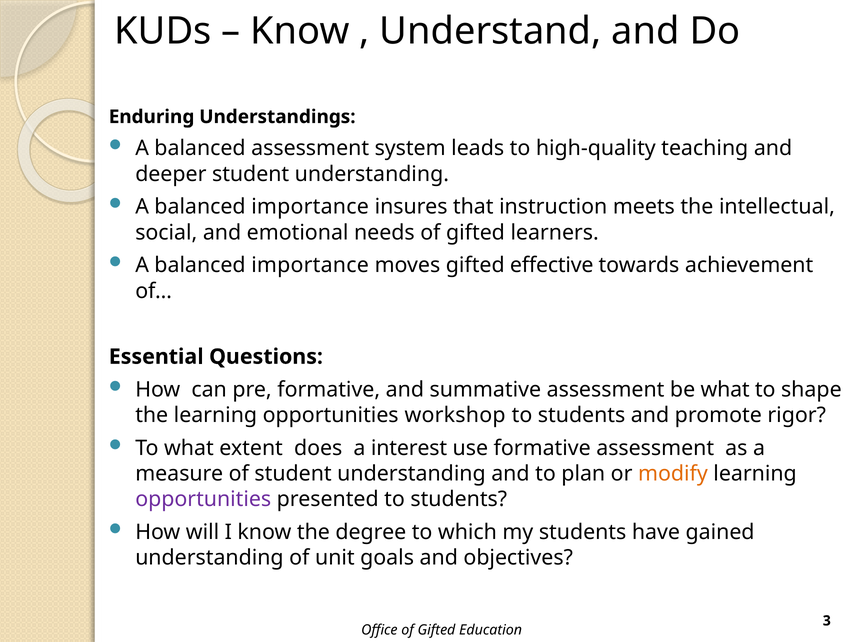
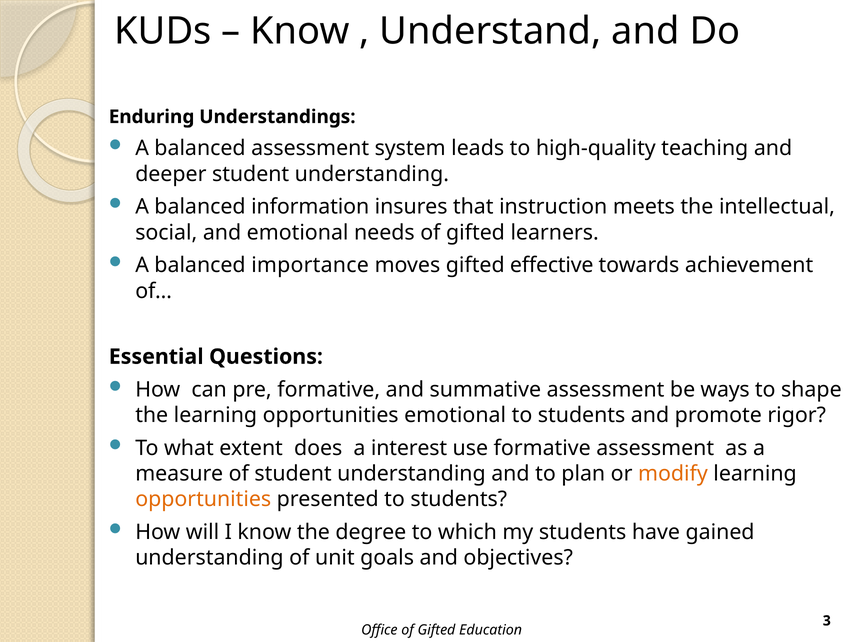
importance at (310, 207): importance -> information
be what: what -> ways
opportunities workshop: workshop -> emotional
opportunities at (203, 499) colour: purple -> orange
